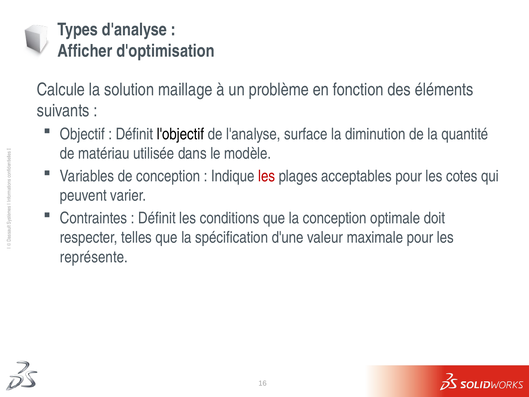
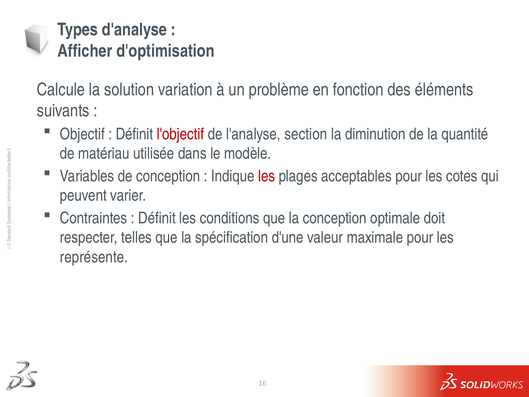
maillage: maillage -> variation
l'objectif colour: black -> red
surface: surface -> section
